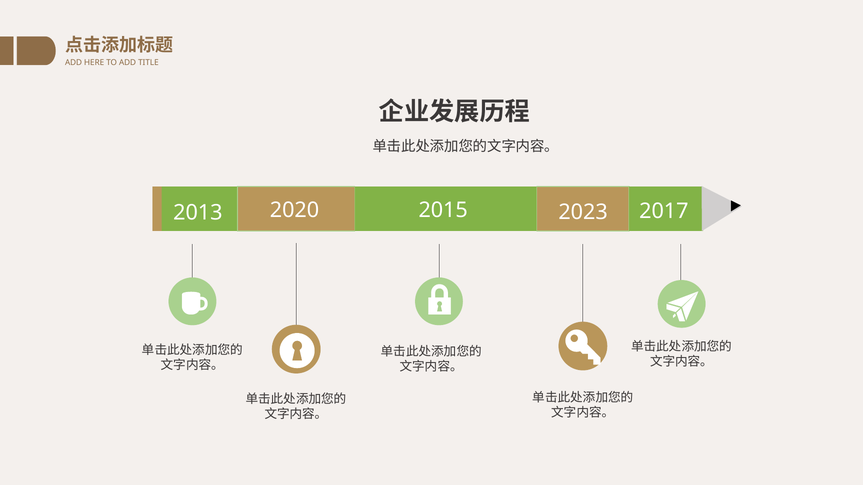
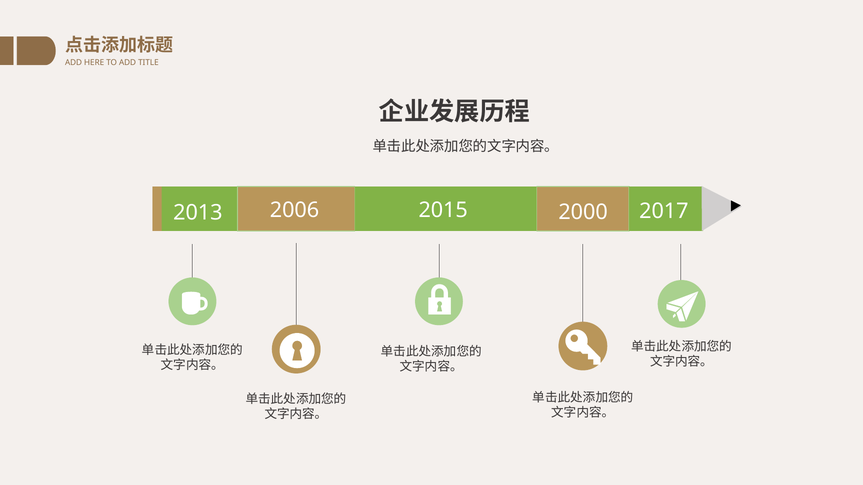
2020: 2020 -> 2006
2023: 2023 -> 2000
